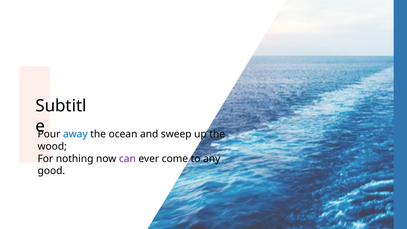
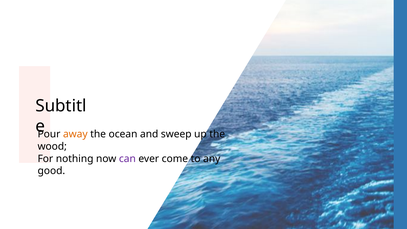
away colour: blue -> orange
